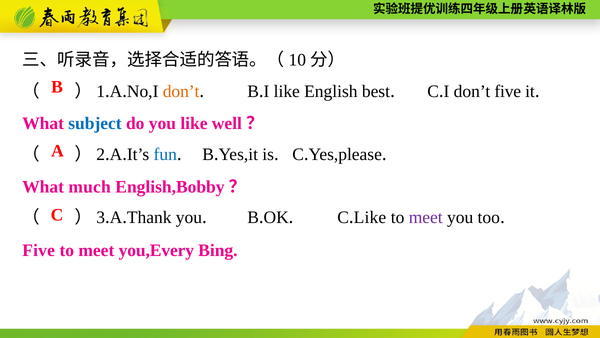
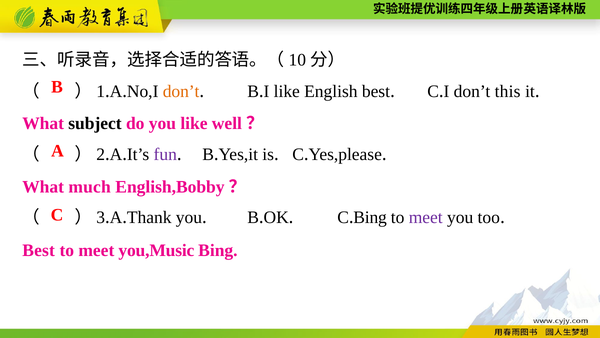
don’t five: five -> this
subject colour: blue -> black
fun colour: blue -> purple
Like at (370, 217): Like -> Bing
Five at (39, 250): Five -> Best
you,Every: you,Every -> you,Music
